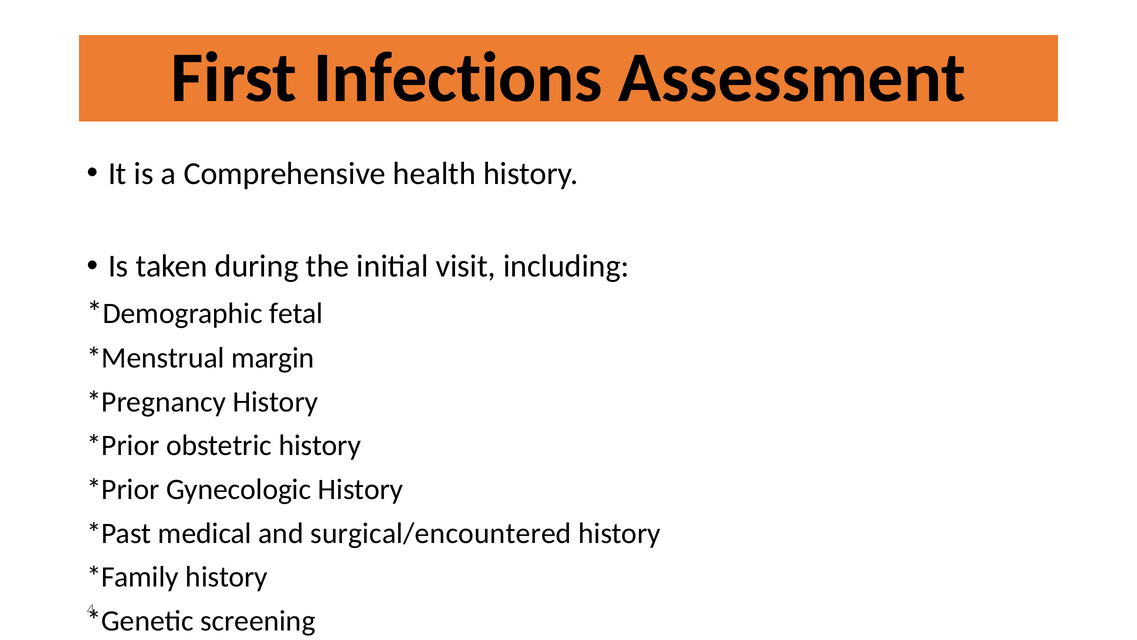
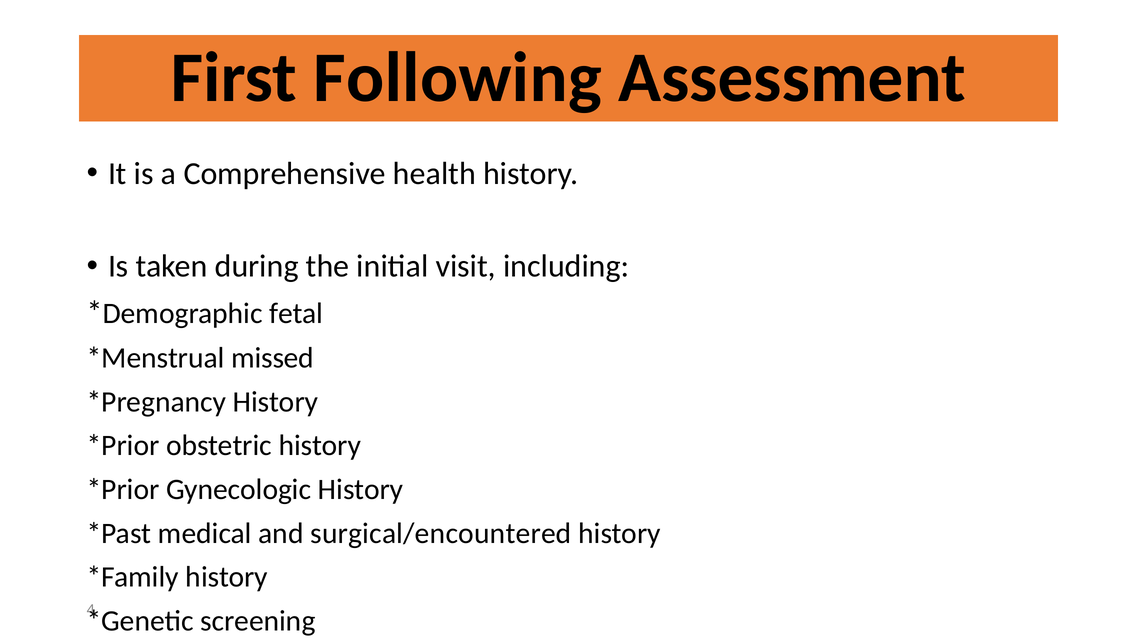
Infections: Infections -> Following
margin: margin -> missed
